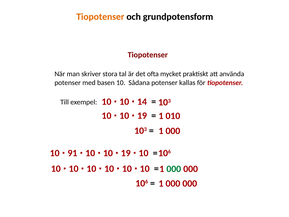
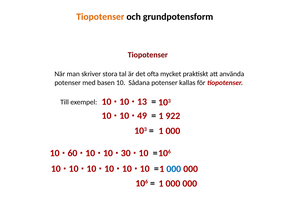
14: 14 -> 13
010: 010 -> 922
19 at (142, 116): 19 -> 49
91: 91 -> 60
19 at (126, 153): 19 -> 30
000 at (174, 169) colour: green -> blue
